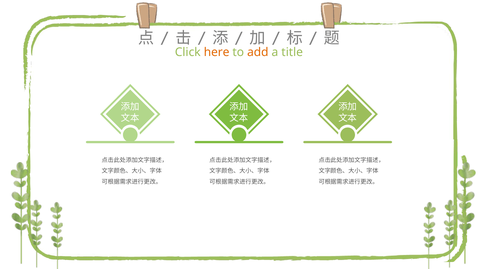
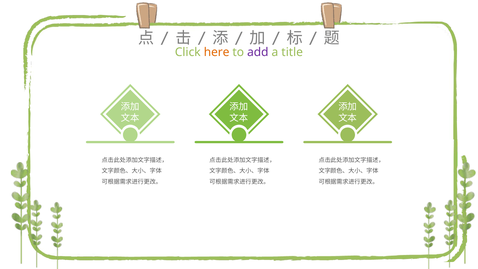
add colour: orange -> purple
